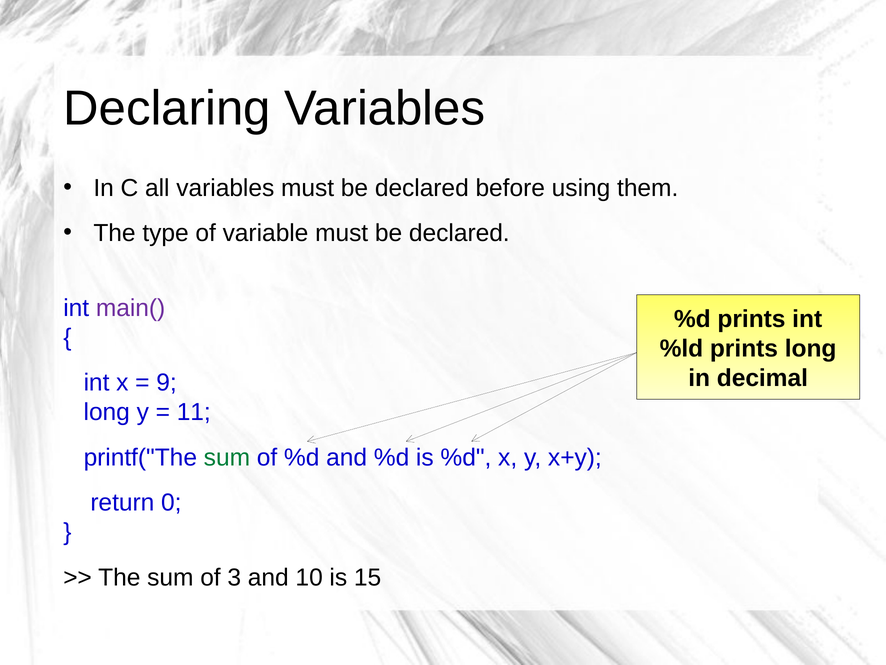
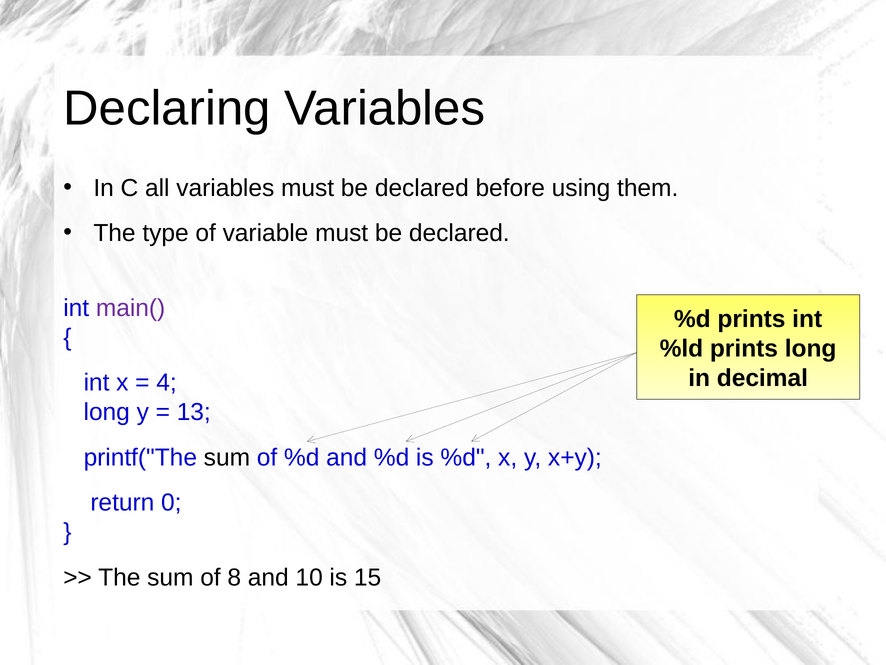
9: 9 -> 4
11: 11 -> 13
sum at (227, 457) colour: green -> black
3: 3 -> 8
